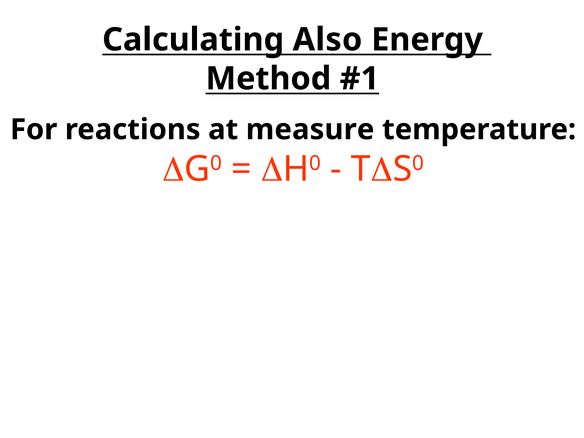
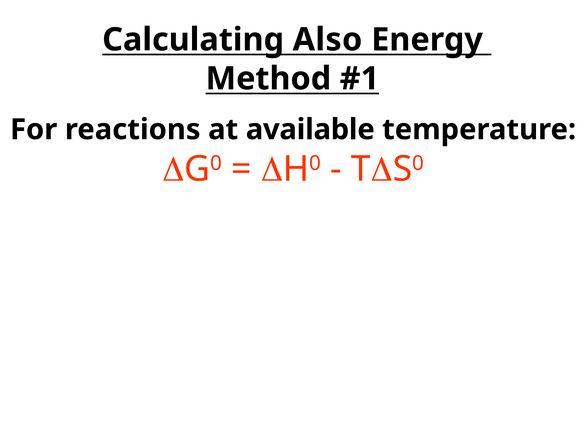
measure: measure -> available
